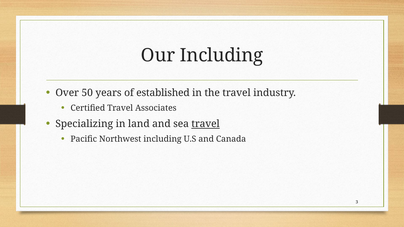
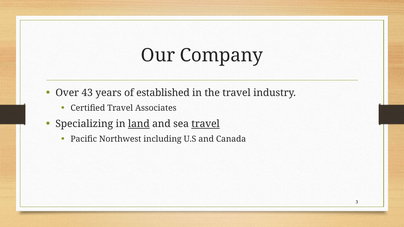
Our Including: Including -> Company
50: 50 -> 43
land underline: none -> present
